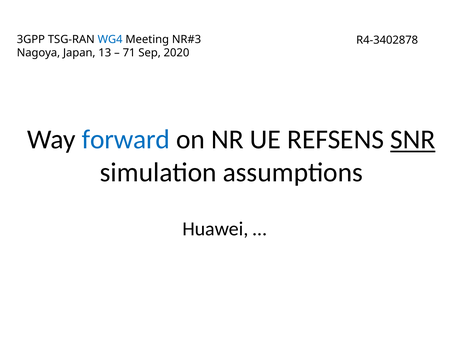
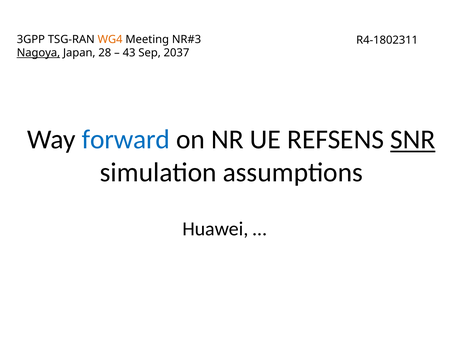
WG4 colour: blue -> orange
R4-3402878: R4-3402878 -> R4-1802311
Nagoya underline: none -> present
13: 13 -> 28
71: 71 -> 43
2020: 2020 -> 2037
